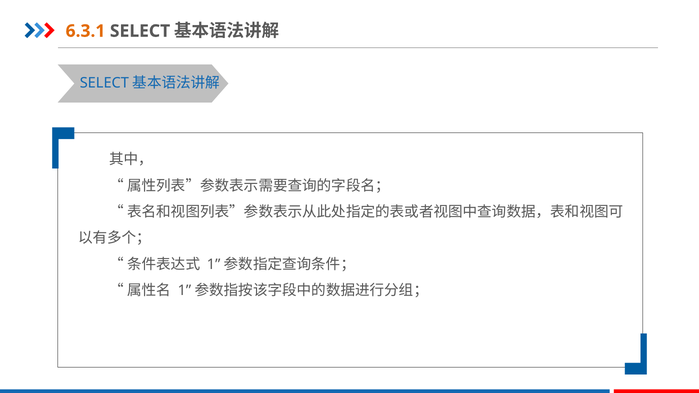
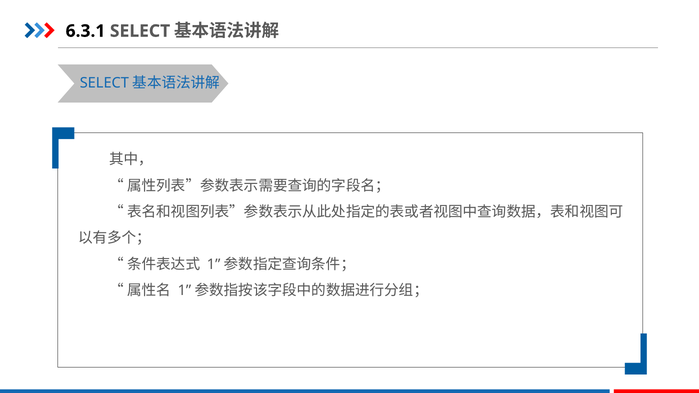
6.3.1 colour: orange -> black
